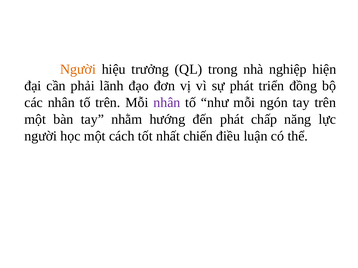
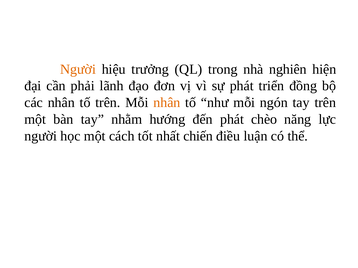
nghiệp: nghiệp -> nghiên
nhân at (167, 103) colour: purple -> orange
chấp: chấp -> chèo
